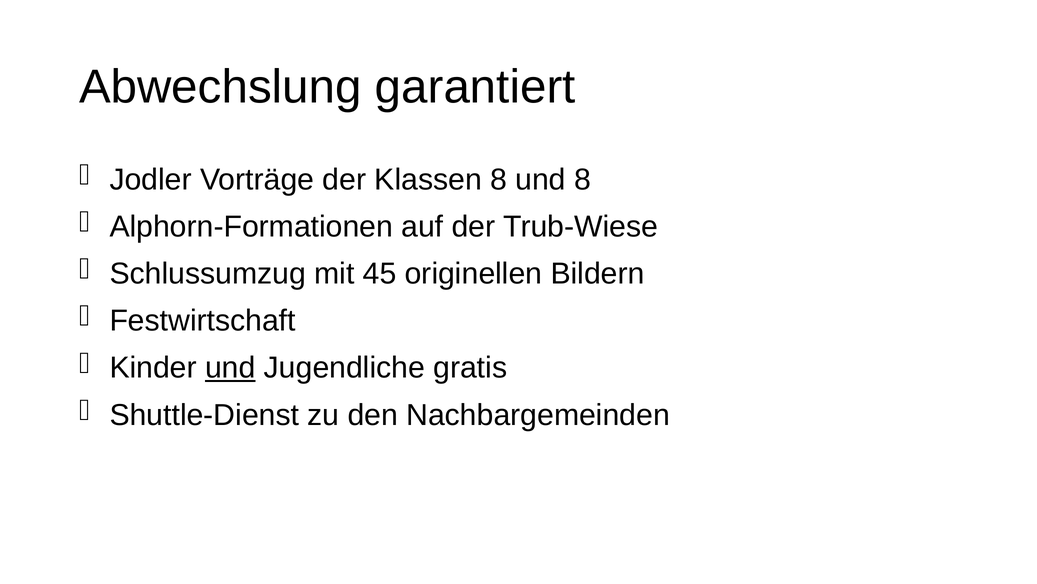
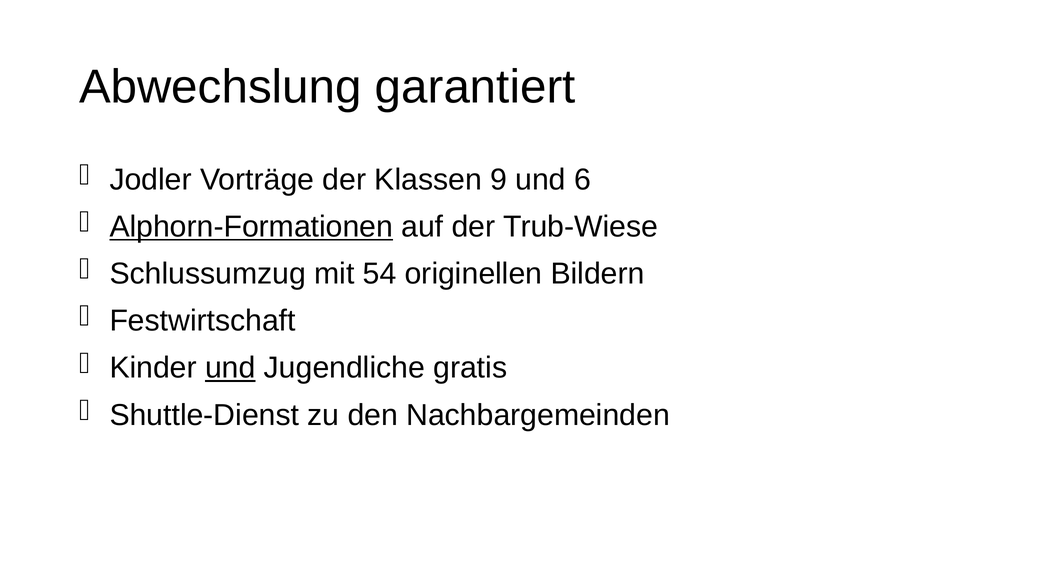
Klassen 8: 8 -> 9
und 8: 8 -> 6
Alphorn-Formationen underline: none -> present
45: 45 -> 54
